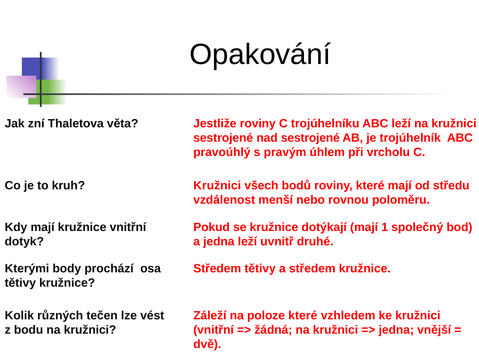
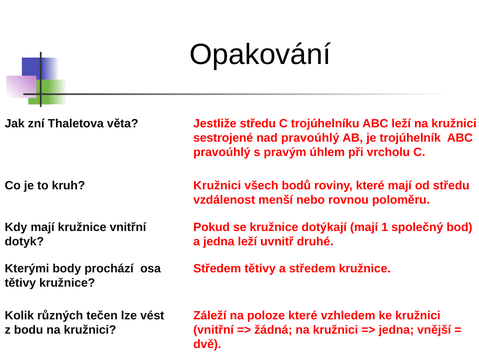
Jestliže roviny: roviny -> středu
nad sestrojené: sestrojené -> pravoúhlý
